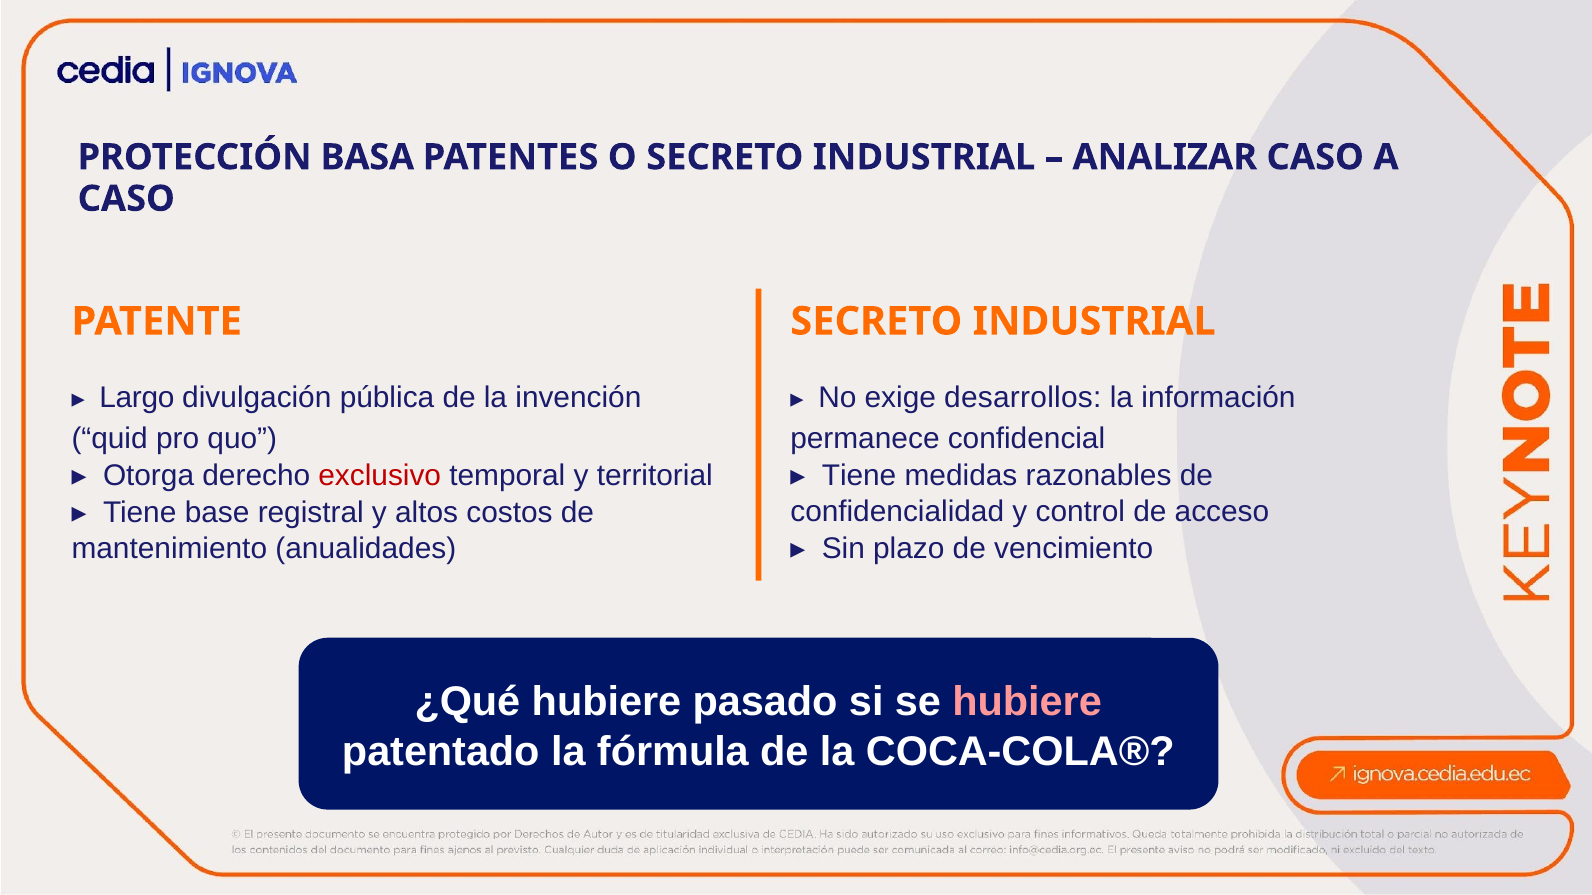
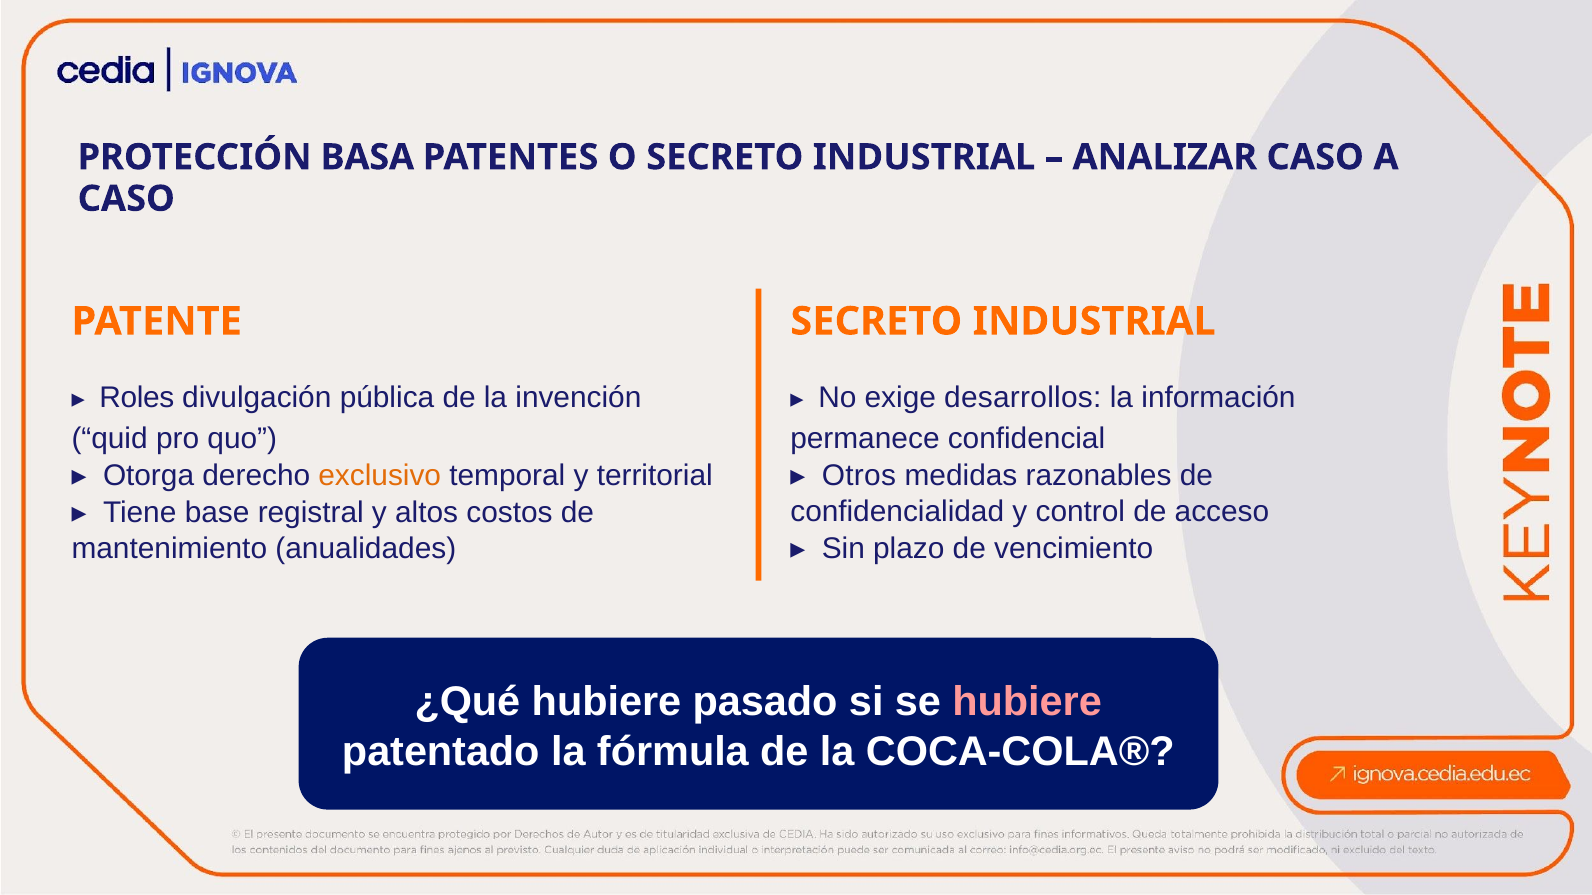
Largo: Largo -> Roles
exclusivo colour: red -> orange
Tiene at (859, 476): Tiene -> Otros
